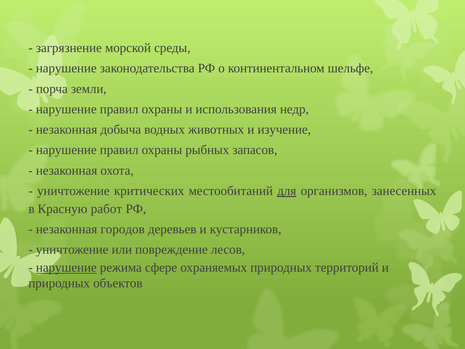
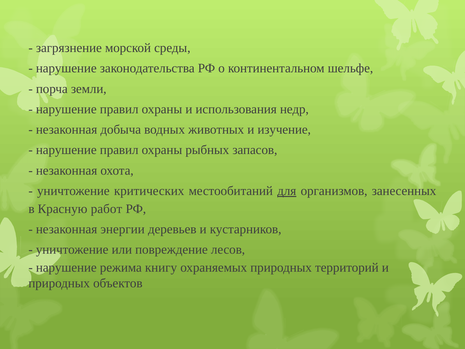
городов: городов -> энергии
нарушение at (66, 268) underline: present -> none
сфере: сфере -> книгу
